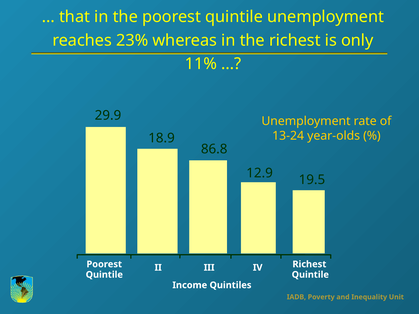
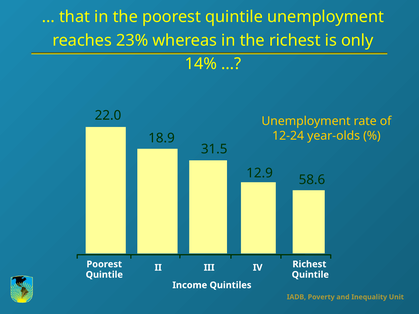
11%: 11% -> 14%
29.9: 29.9 -> 22.0
13-24: 13-24 -> 12-24
86.8: 86.8 -> 31.5
19.5: 19.5 -> 58.6
